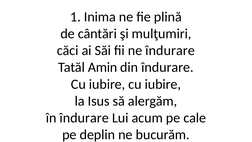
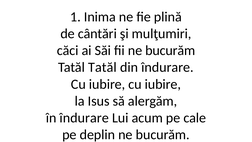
fii ne îndurare: îndurare -> bucurăm
Tatăl Amin: Amin -> Tatăl
